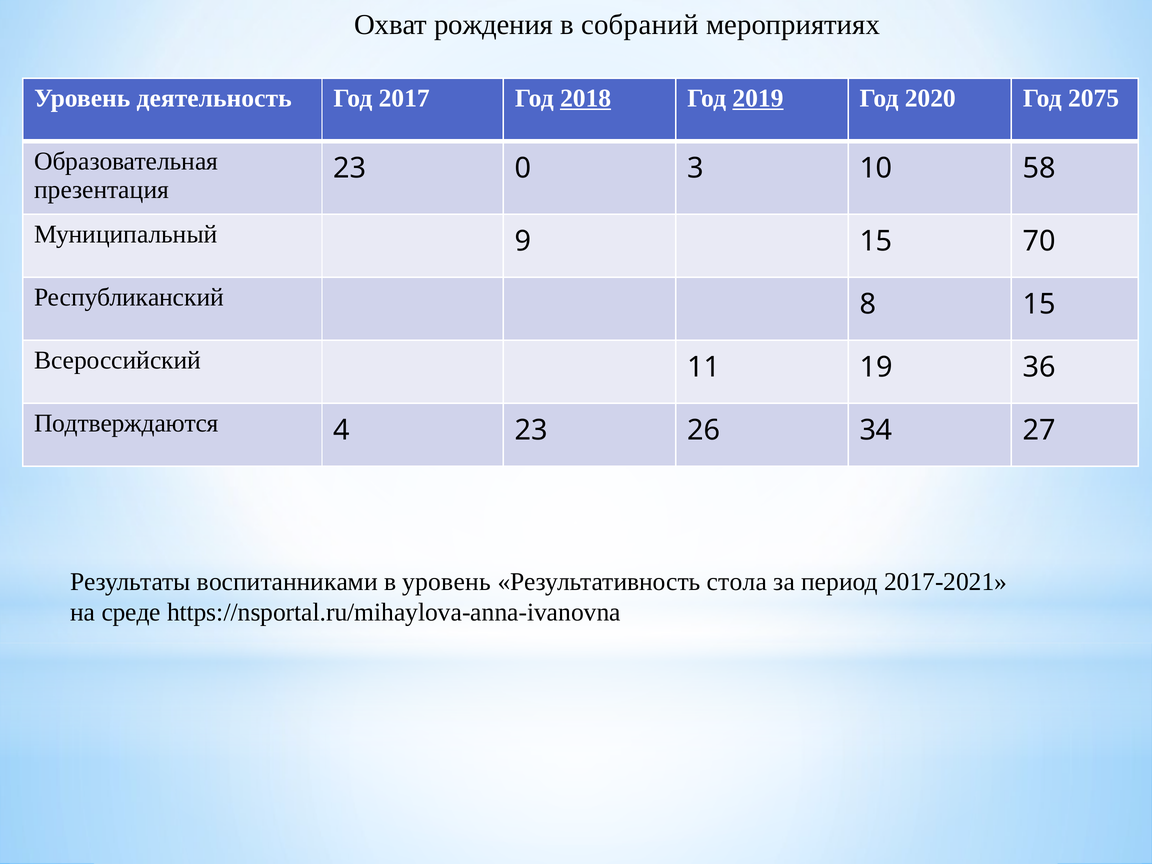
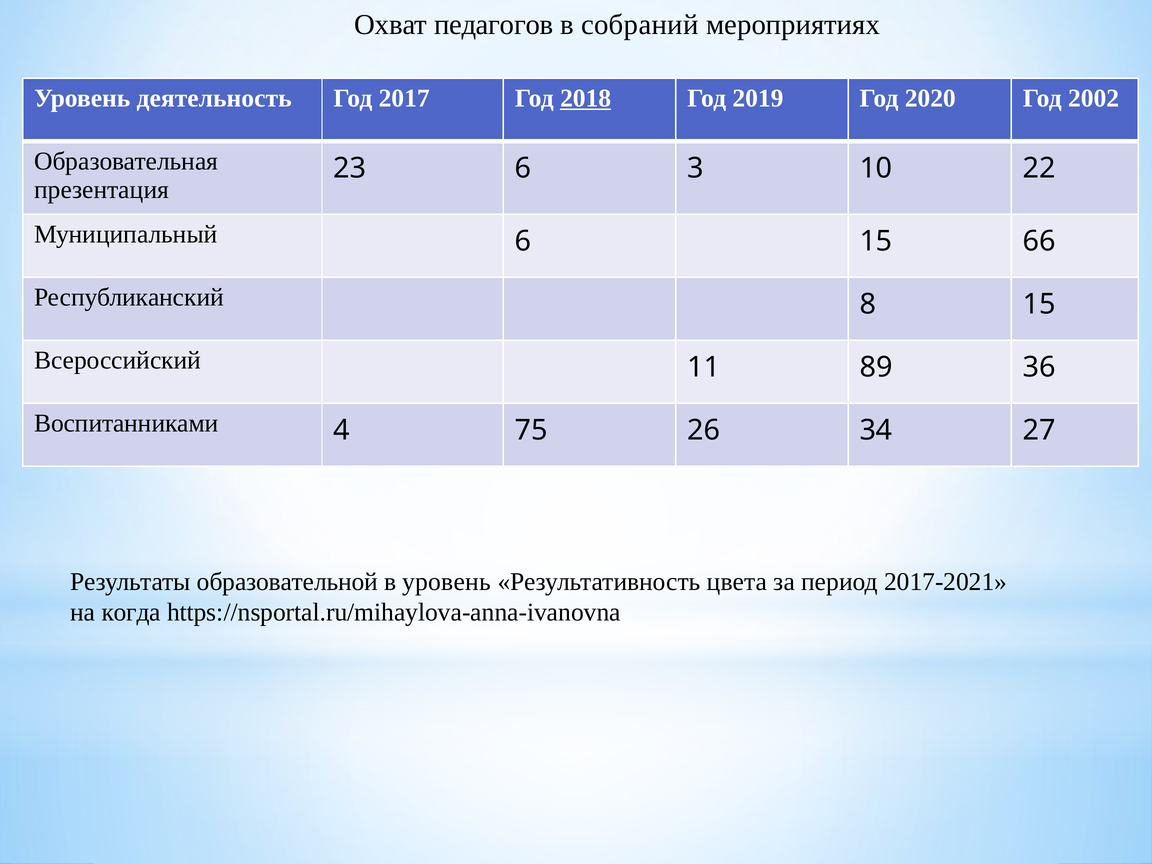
рождения: рождения -> педагогов
2019 underline: present -> none
2075: 2075 -> 2002
23 0: 0 -> 6
58: 58 -> 22
Муниципальный 9: 9 -> 6
70: 70 -> 66
19: 19 -> 89
Подтверждаются: Подтверждаются -> Воспитанниками
4 23: 23 -> 75
воспитанниками: воспитанниками -> образовательной
стола: стола -> цвета
среде: среде -> когда
